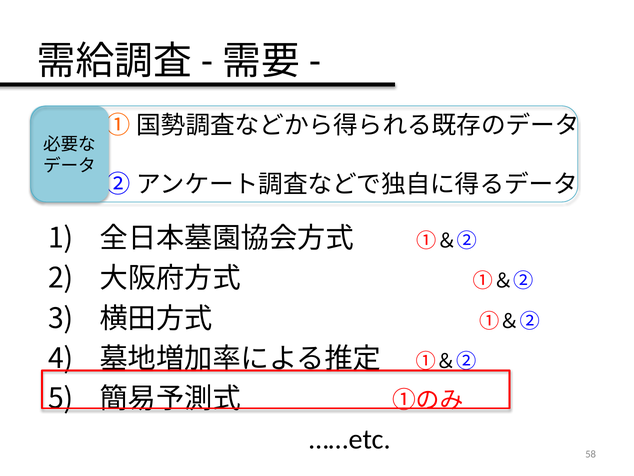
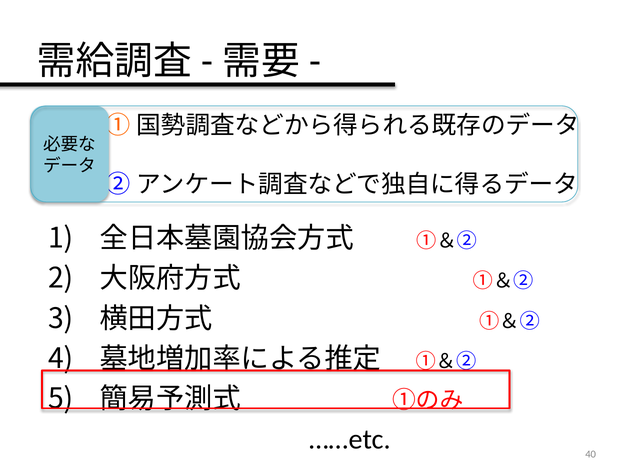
58: 58 -> 40
